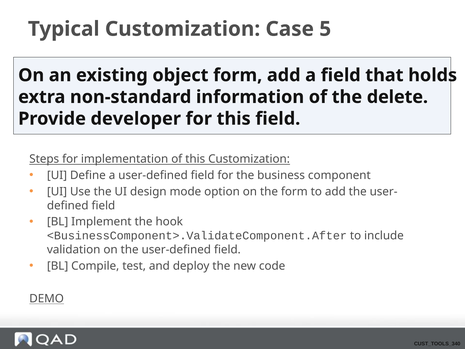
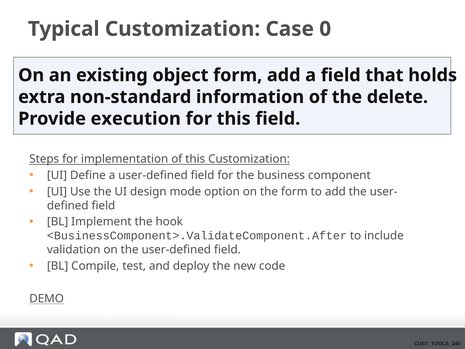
5: 5 -> 0
developer: developer -> execution
